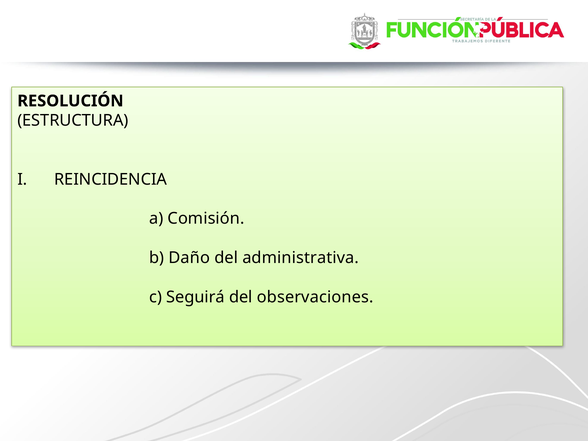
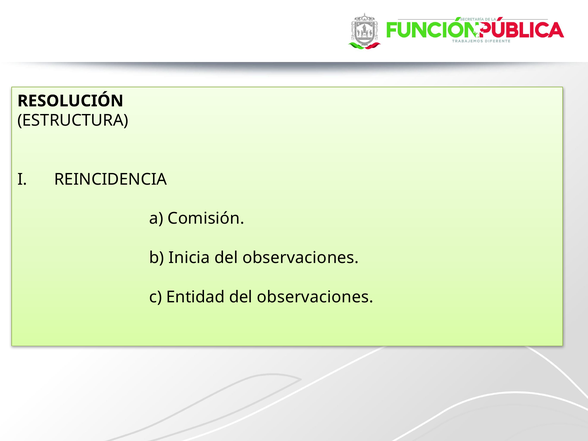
Daño: Daño -> Inicia
administrativa at (301, 258): administrativa -> observaciones
Seguirá: Seguirá -> Entidad
